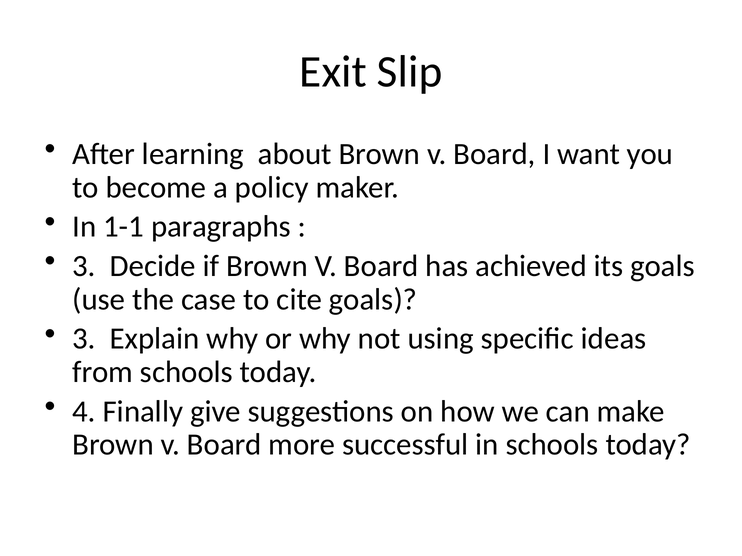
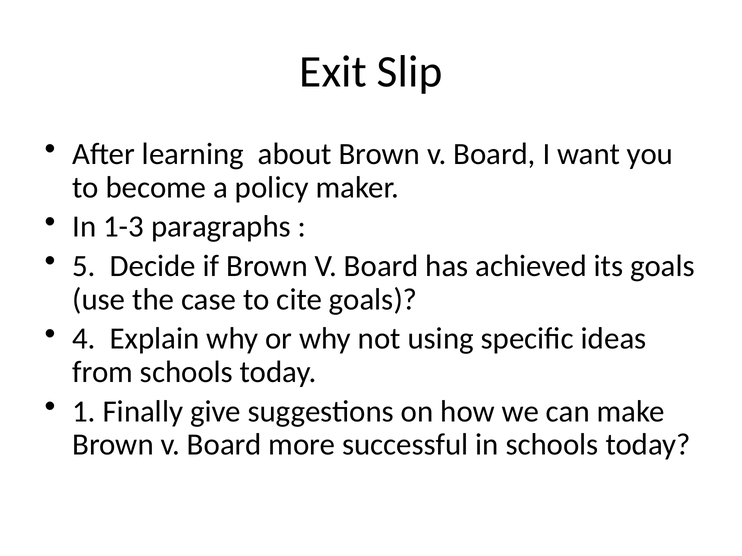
1-1: 1-1 -> 1-3
3 at (84, 266): 3 -> 5
3 at (84, 339): 3 -> 4
4: 4 -> 1
